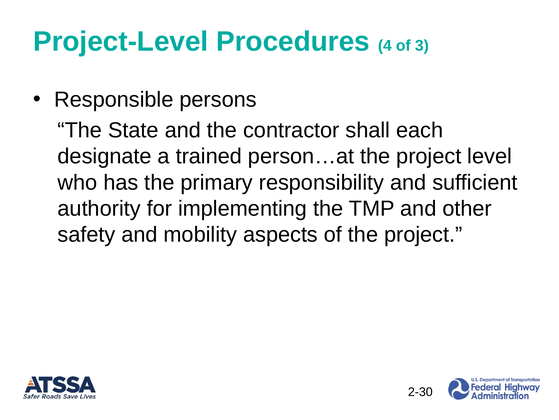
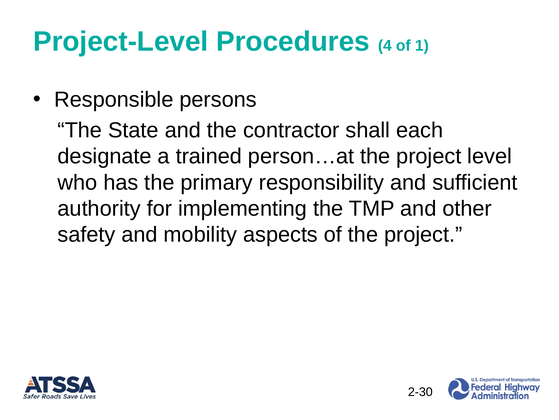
3: 3 -> 1
